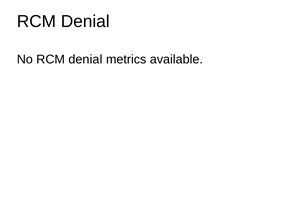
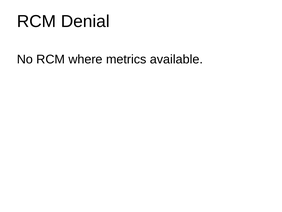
No RCM denial: denial -> where
